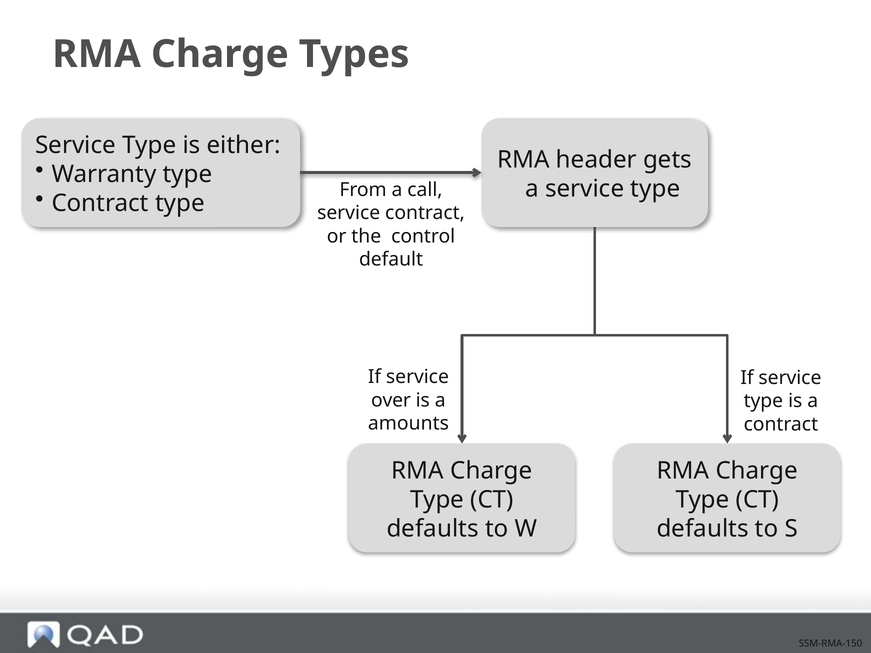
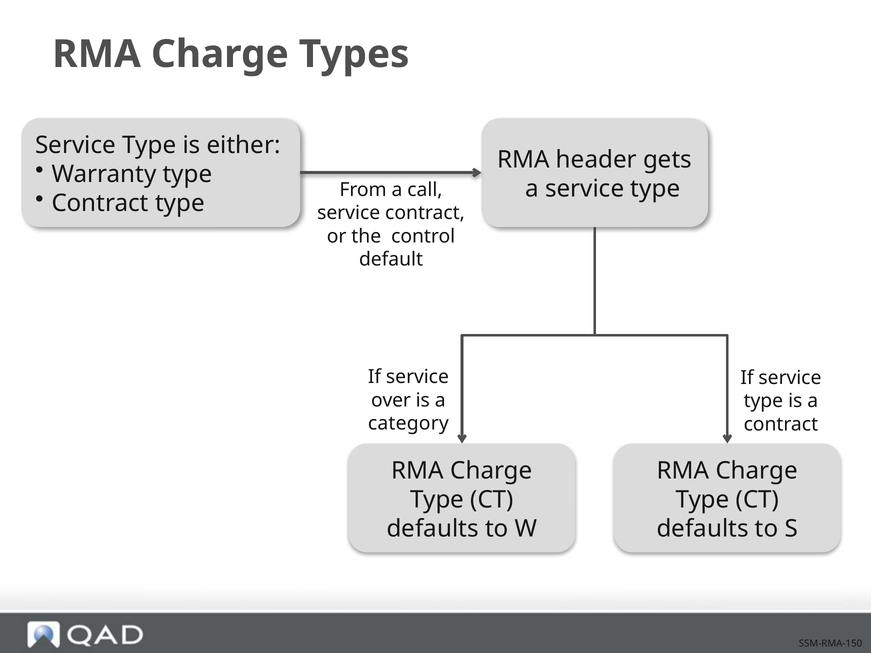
amounts: amounts -> category
